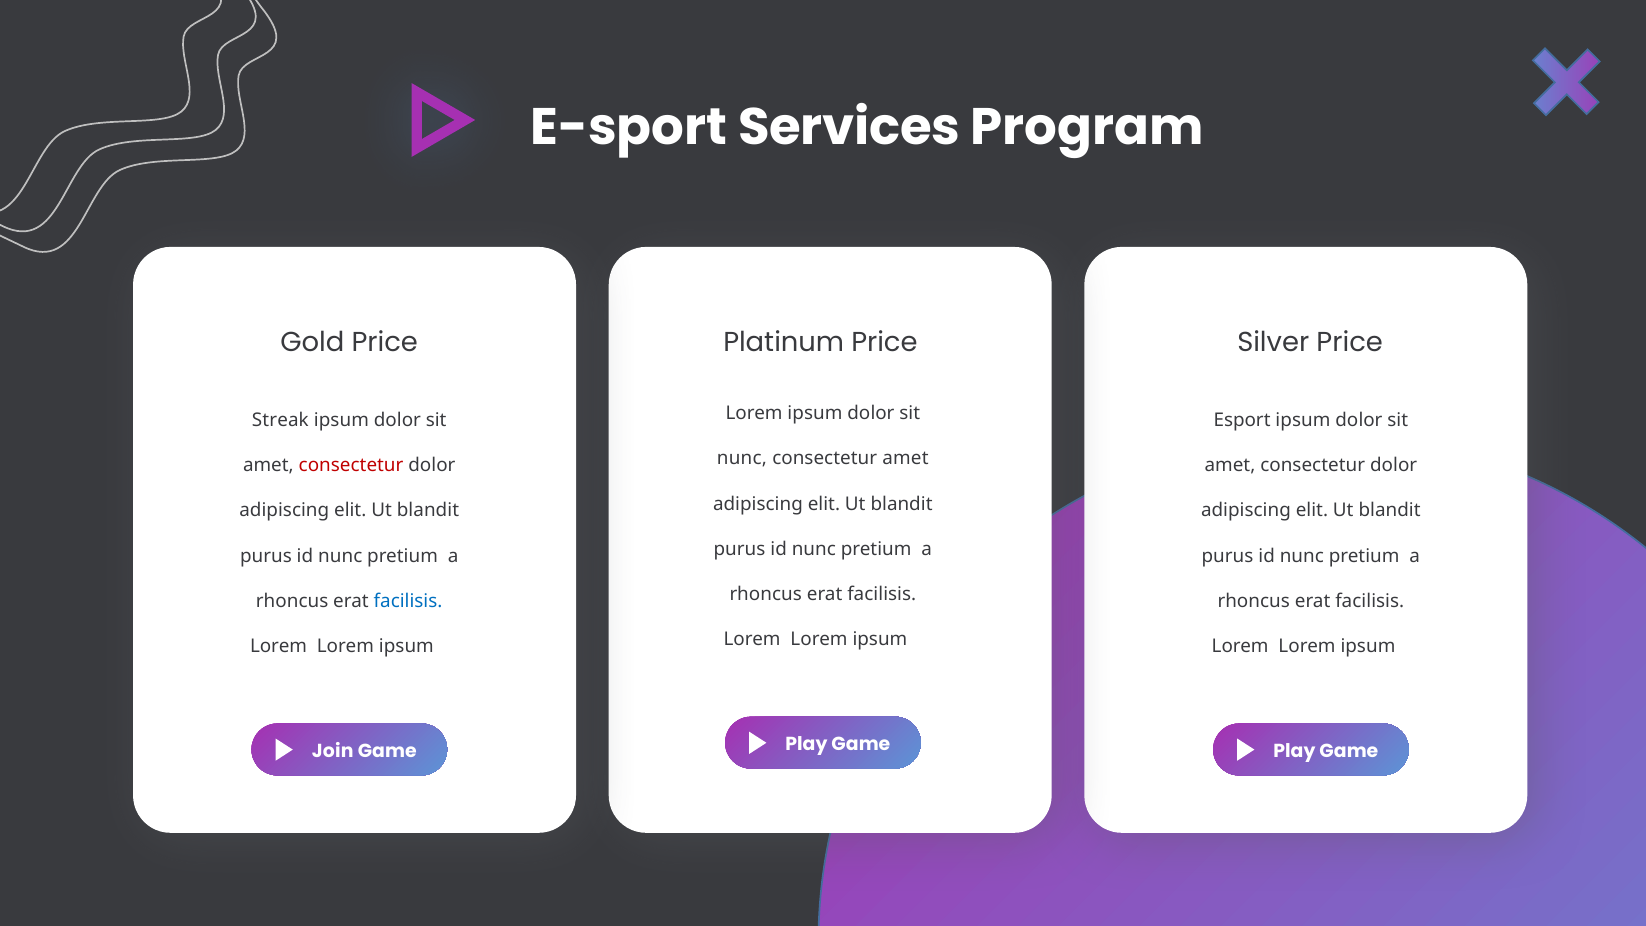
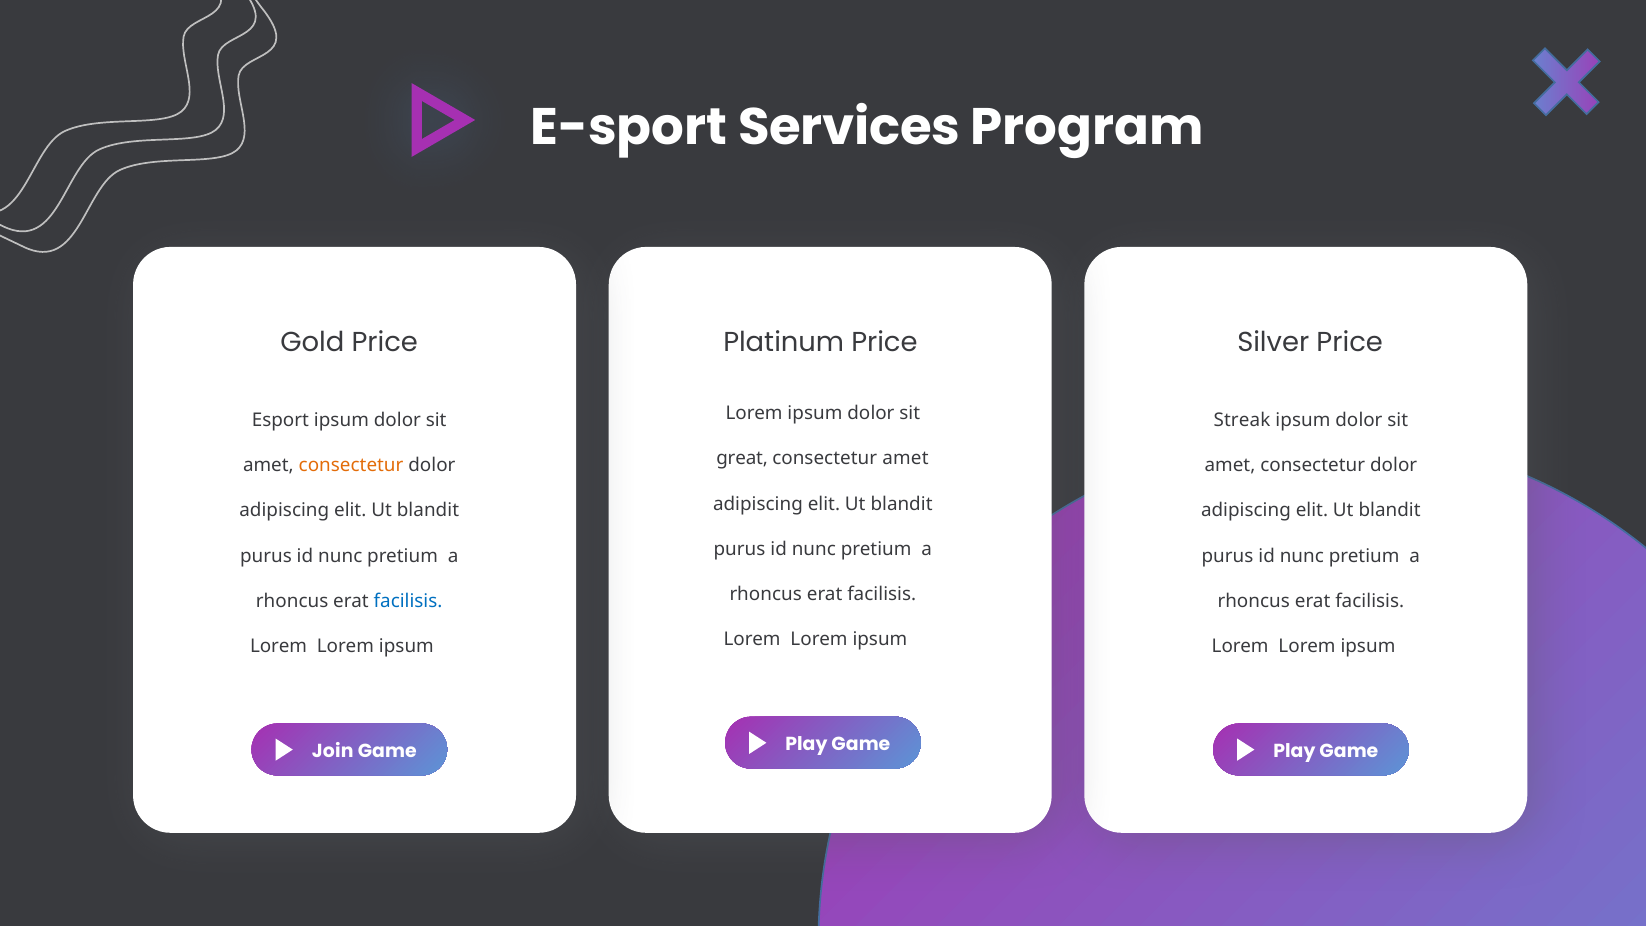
Streak: Streak -> Esport
Esport: Esport -> Streak
nunc at (742, 458): nunc -> great
consectetur at (351, 465) colour: red -> orange
